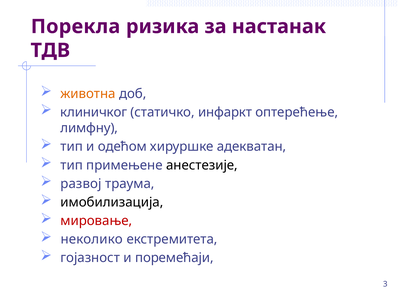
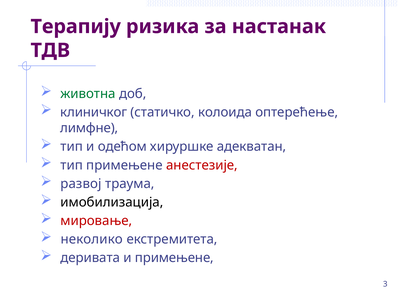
Порекла: Порекла -> Терапију
животна colour: orange -> green
инфаркт: инфаркт -> колоида
лимфну: лимфну -> лимфне
анестезије colour: black -> red
гојазност: гојазност -> деривата
и поремећаји: поремећаји -> примењене
